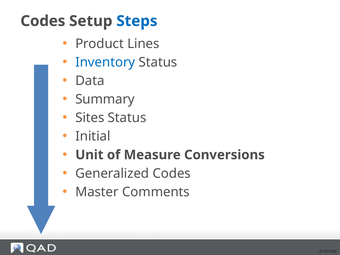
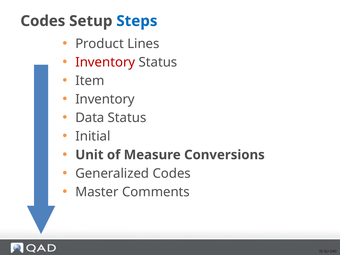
Inventory at (105, 62) colour: blue -> red
Data: Data -> Item
Summary at (105, 99): Summary -> Inventory
Sites: Sites -> Data
